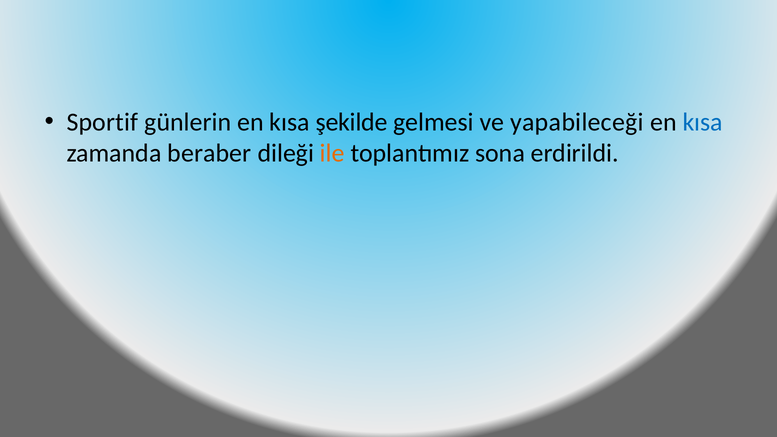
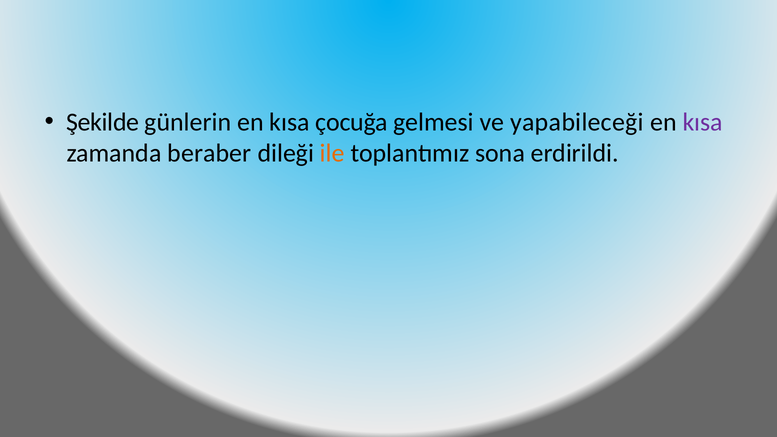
Sportif: Sportif -> Şekilde
şekilde: şekilde -> çocuğa
kısa at (703, 122) colour: blue -> purple
